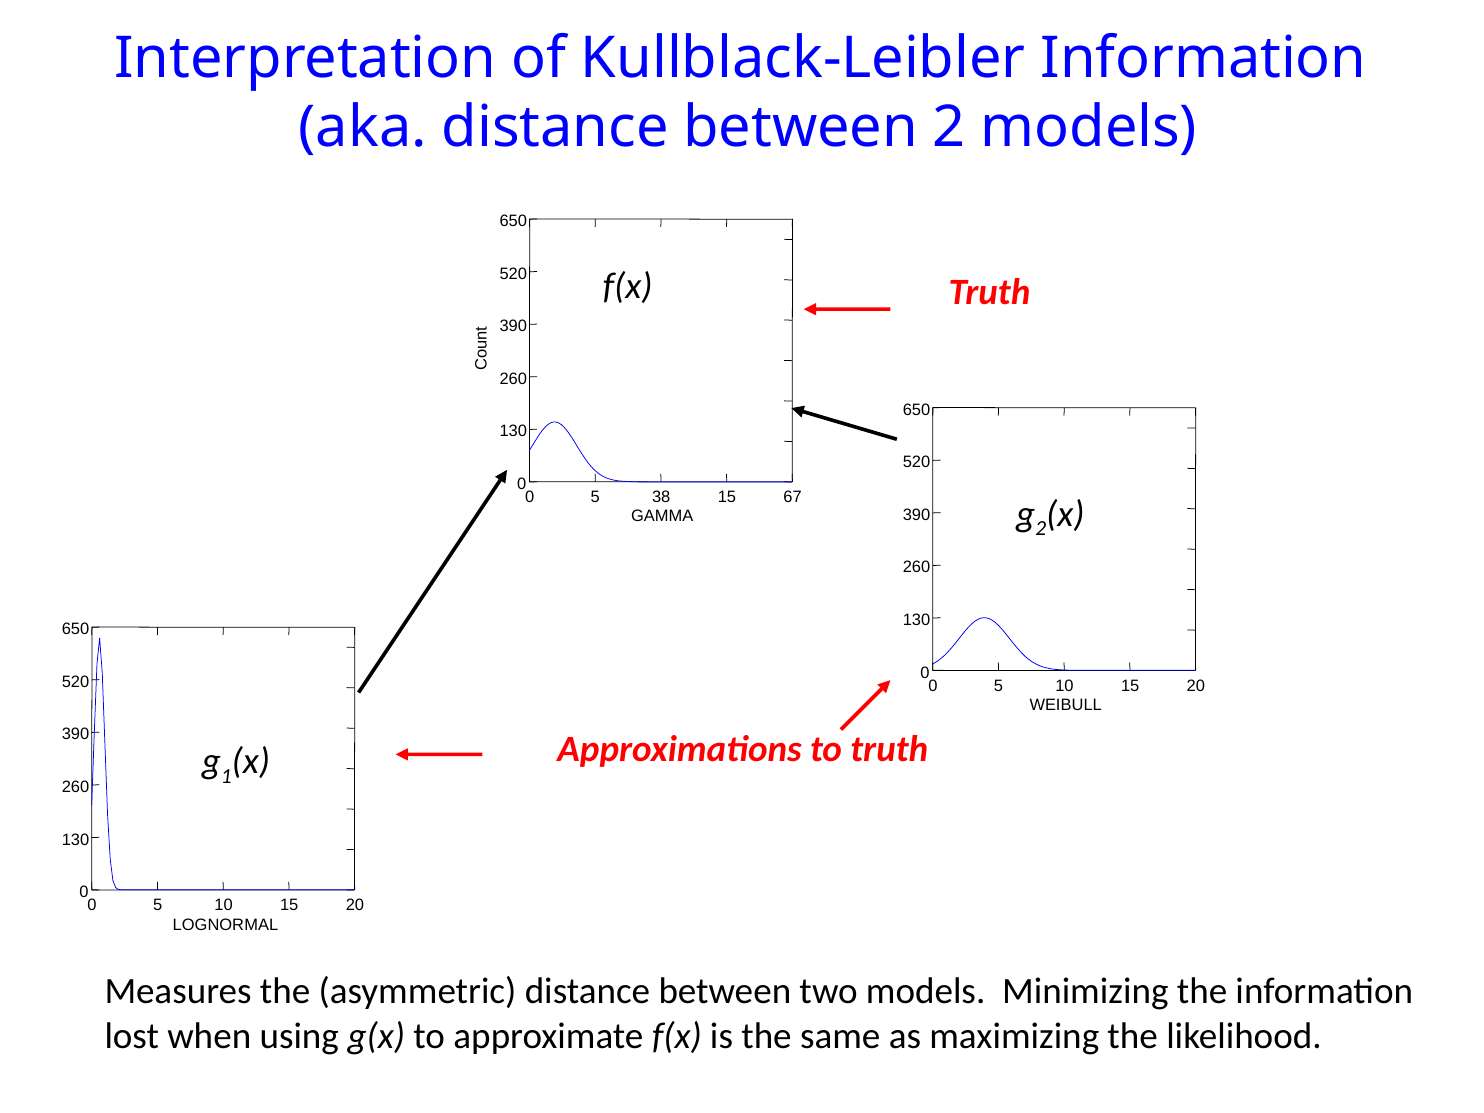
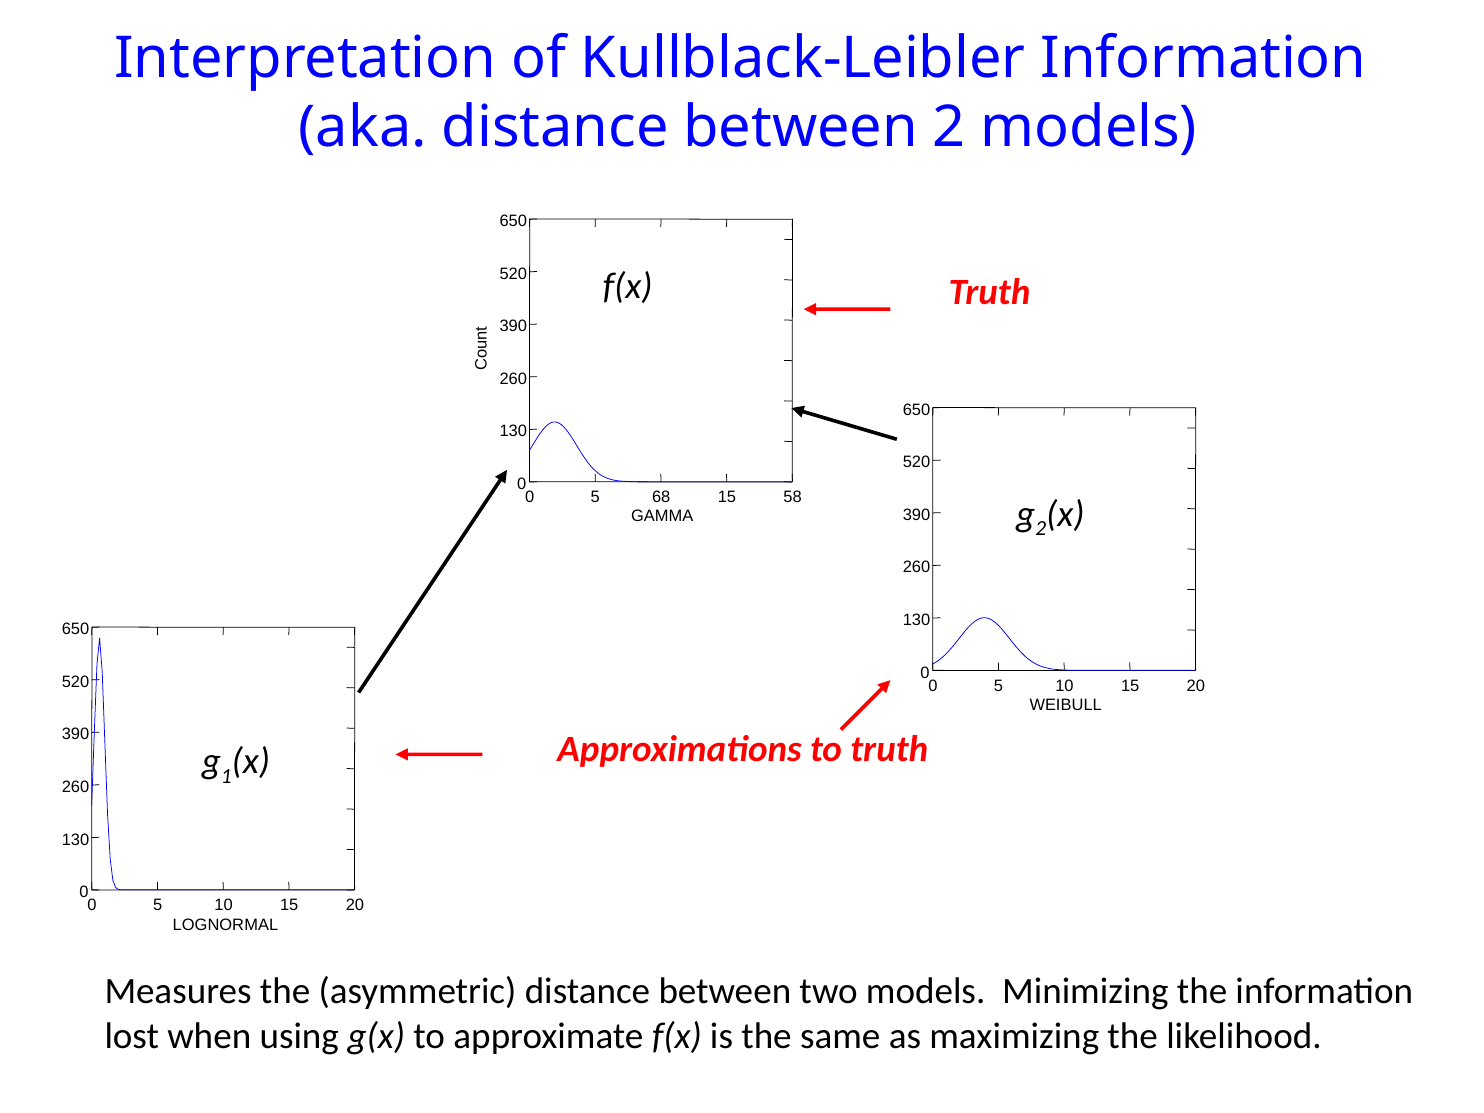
38: 38 -> 68
67: 67 -> 58
